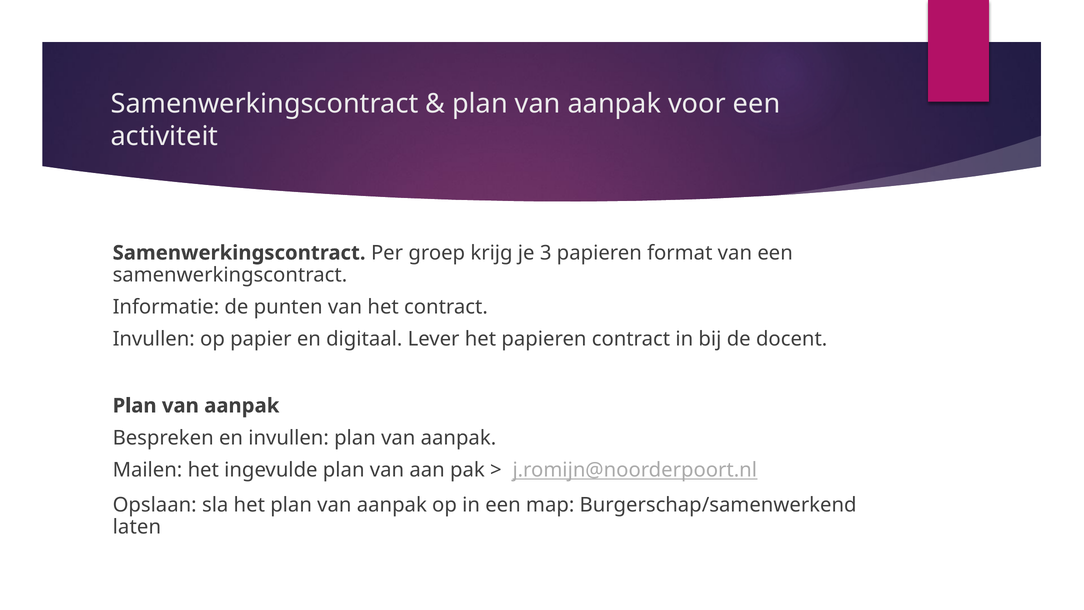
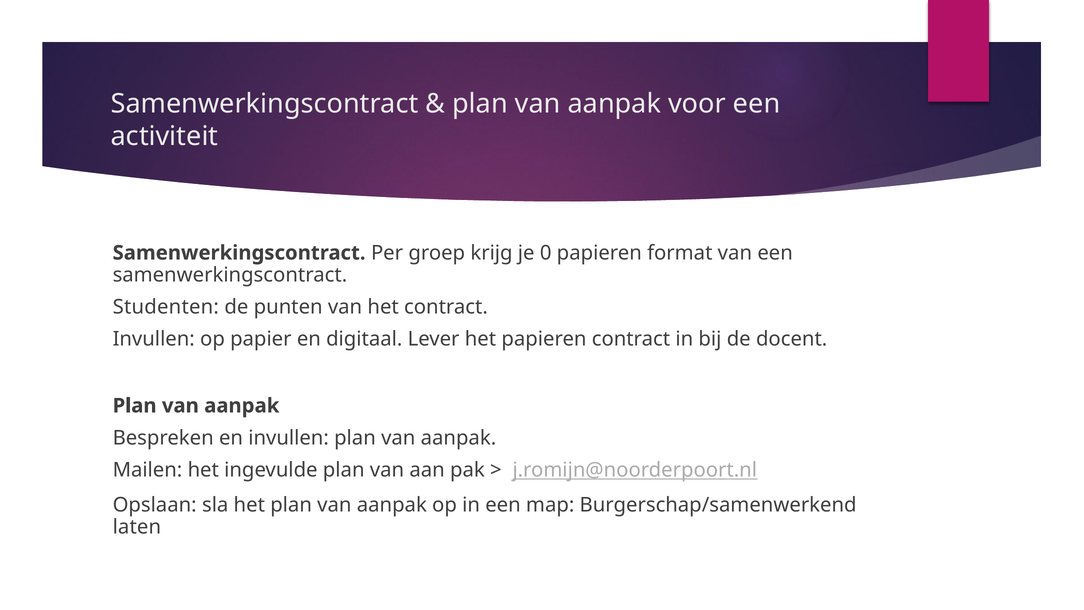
3: 3 -> 0
Informatie: Informatie -> Studenten
